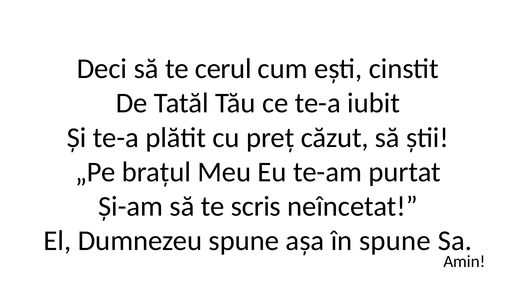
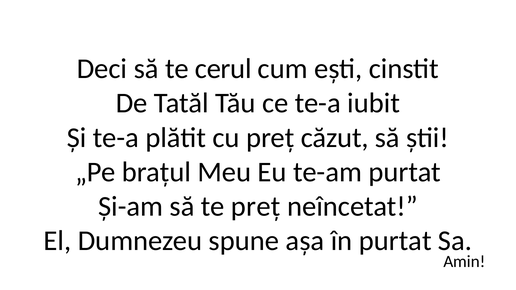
te scris: scris -> preț
în spune: spune -> purtat
